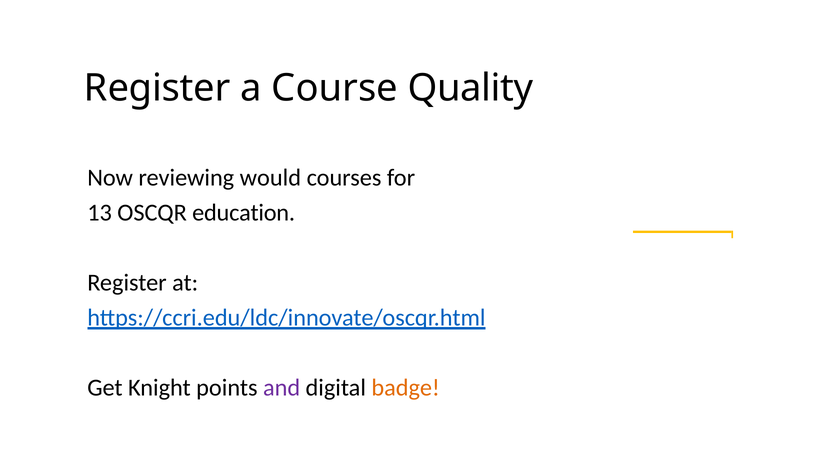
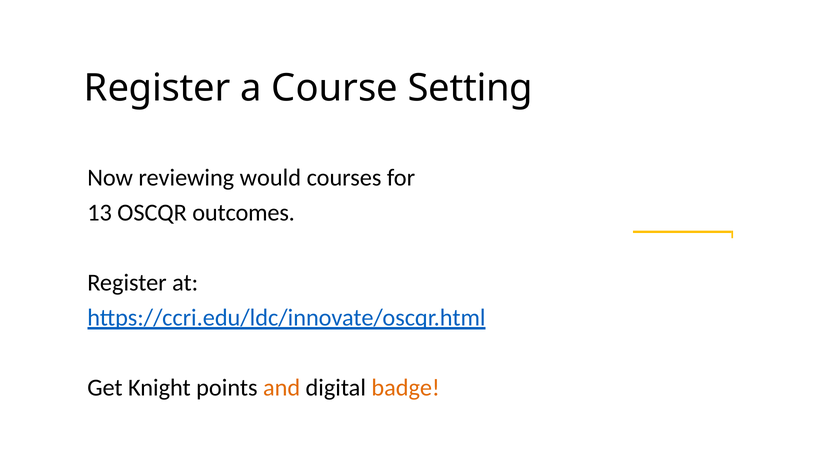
Quality: Quality -> Setting
education: education -> outcomes
and colour: purple -> orange
